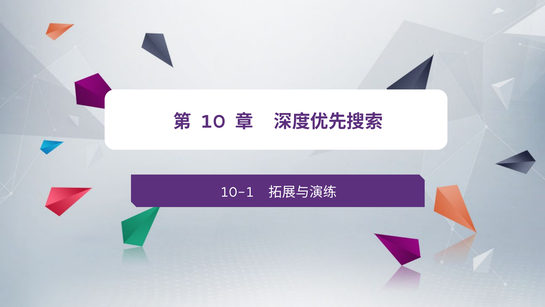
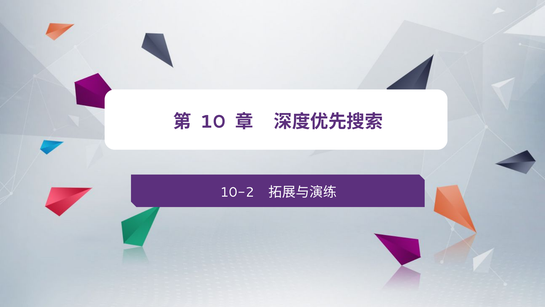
10-1: 10-1 -> 10-2
